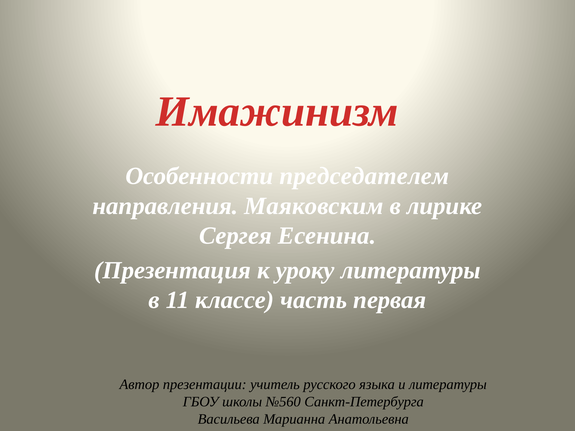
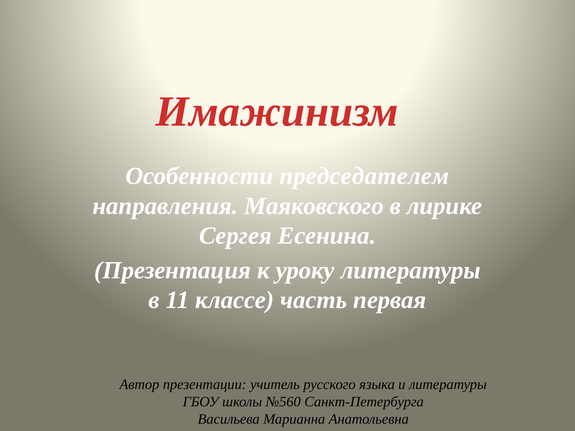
Маяковским: Маяковским -> Маяковского
